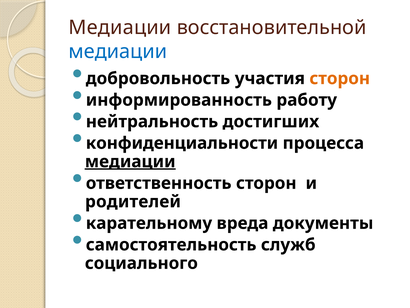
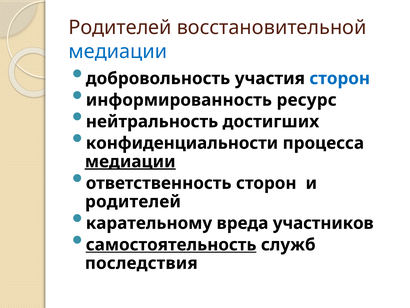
Медиации at (120, 28): Медиации -> Родителей
сторон at (340, 78) colour: orange -> blue
работу: работу -> ресурс
документы: документы -> участников
самостоятельность underline: none -> present
социального: социального -> последствия
